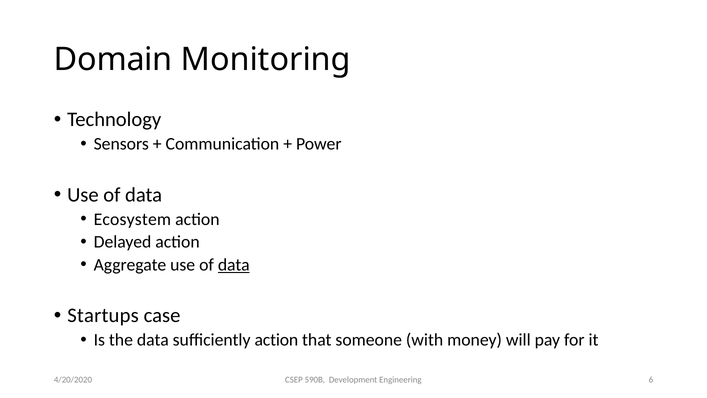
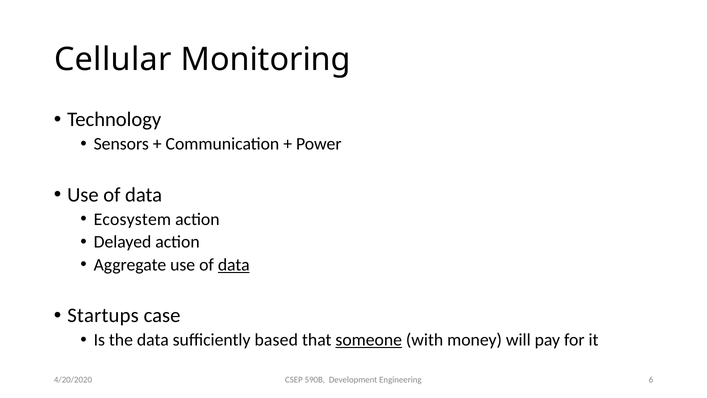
Domain: Domain -> Cellular
sufficiently action: action -> based
someone underline: none -> present
